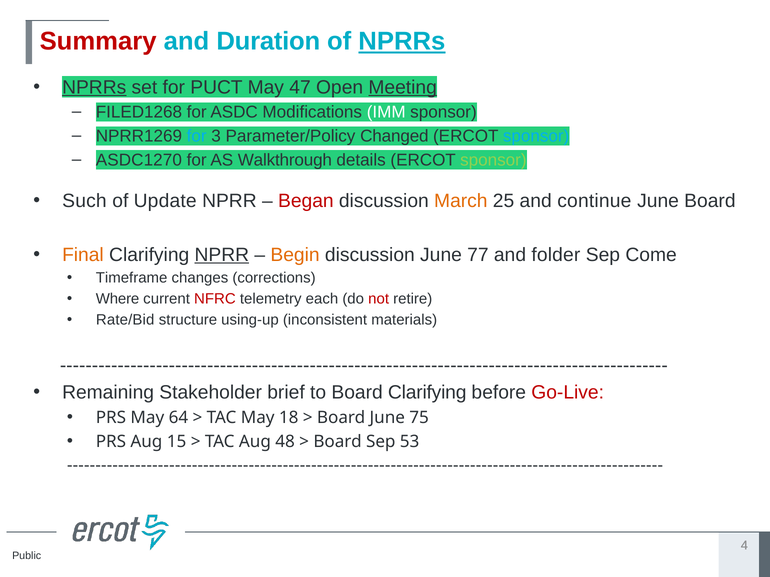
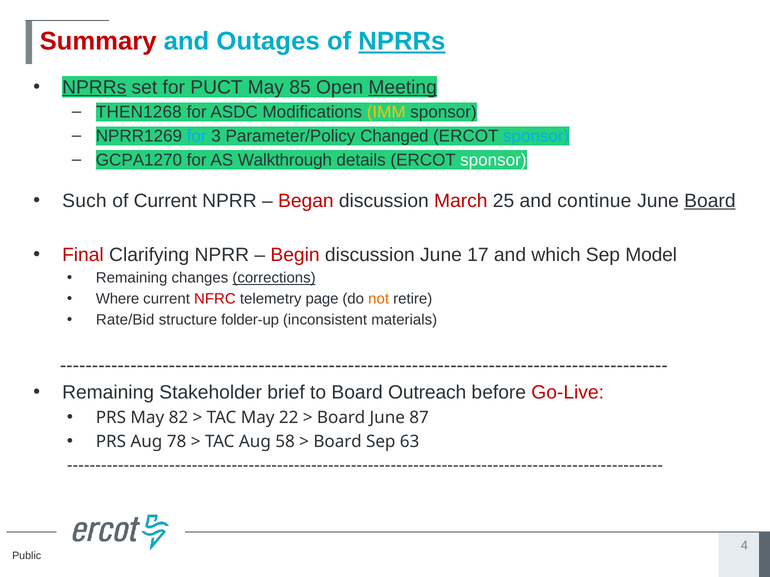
Duration: Duration -> Outages
47: 47 -> 85
FILED1268: FILED1268 -> THEN1268
IMM colour: white -> yellow
ASDC1270: ASDC1270 -> GCPA1270
sponsor at (493, 160) colour: light green -> white
of Update: Update -> Current
March colour: orange -> red
Board at (710, 201) underline: none -> present
Final colour: orange -> red
NPRR at (222, 255) underline: present -> none
Begin colour: orange -> red
77: 77 -> 17
folder: folder -> which
Come: Come -> Model
Timeframe at (132, 278): Timeframe -> Remaining
corrections underline: none -> present
each: each -> page
not colour: red -> orange
using-up: using-up -> folder-up
Board Clarifying: Clarifying -> Outreach
64: 64 -> 82
18: 18 -> 22
75: 75 -> 87
15: 15 -> 78
48: 48 -> 58
53: 53 -> 63
